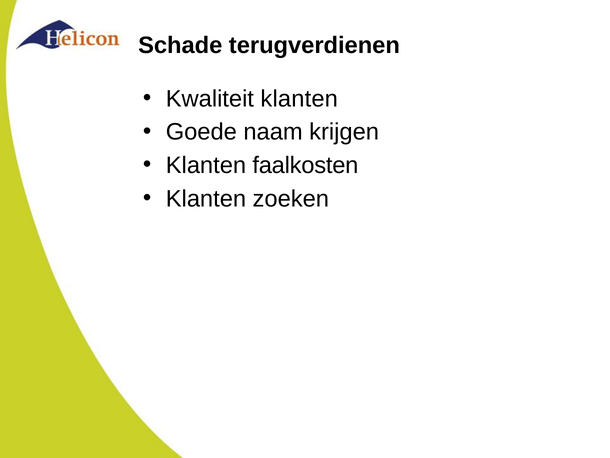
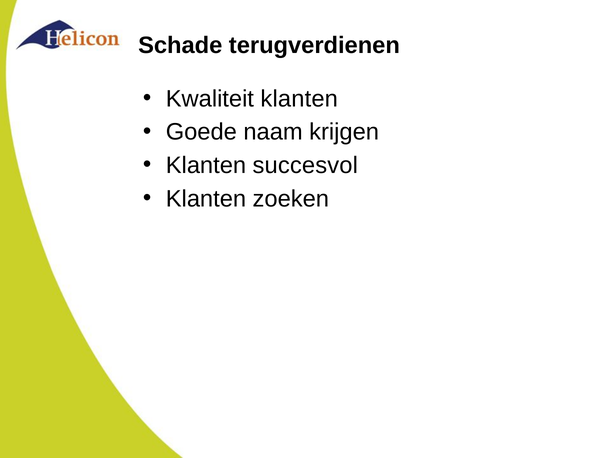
faalkosten: faalkosten -> succesvol
